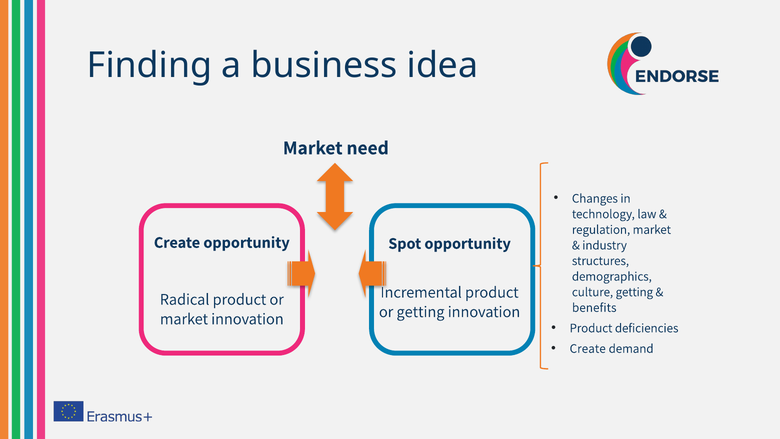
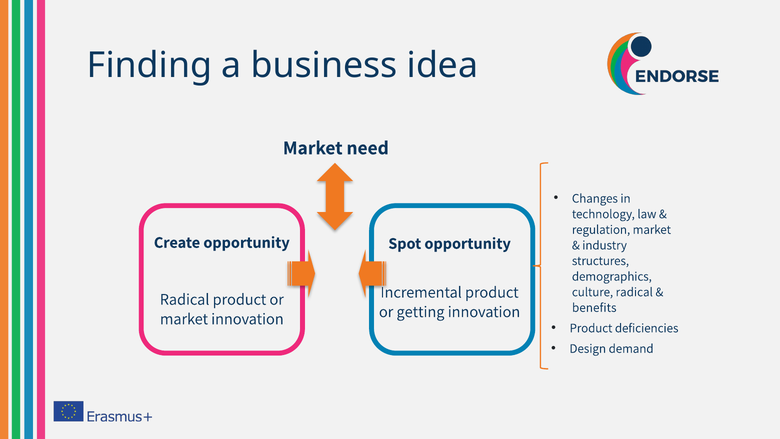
culture getting: getting -> radical
Create at (588, 348): Create -> Design
